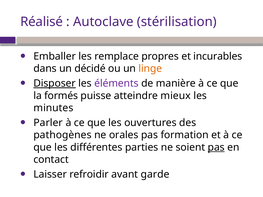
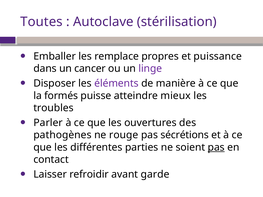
Réalisé: Réalisé -> Toutes
incurables: incurables -> puissance
décidé: décidé -> cancer
linge colour: orange -> purple
Disposer underline: present -> none
minutes: minutes -> troubles
orales: orales -> rouge
formation: formation -> sécrétions
